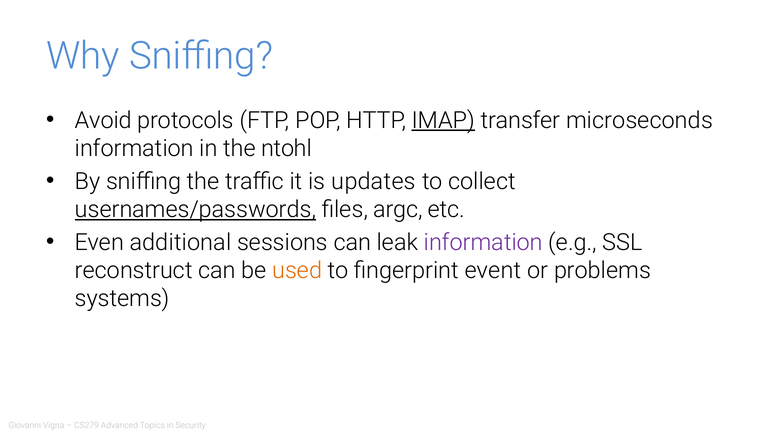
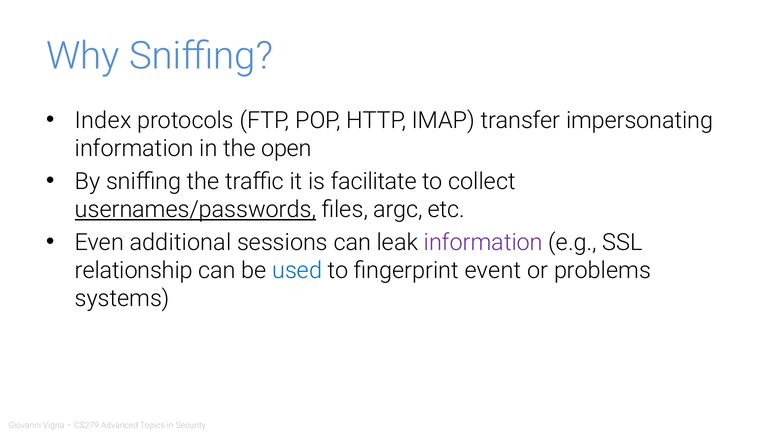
Avoid: Avoid -> Index
IMAP underline: present -> none
microseconds: microseconds -> impersonating
ntohl: ntohl -> open
updates: updates -> facilitate
reconstruct: reconstruct -> relationship
used colour: orange -> blue
